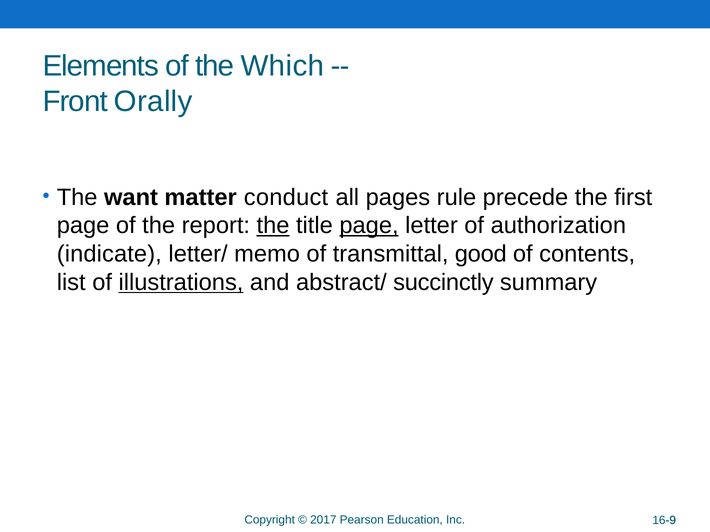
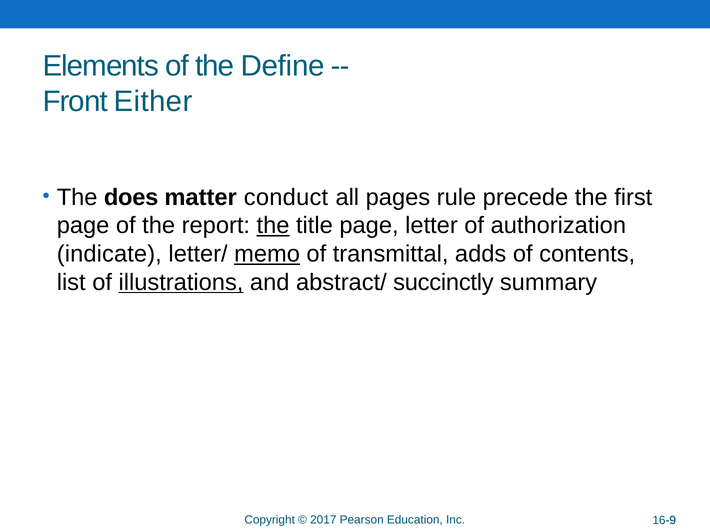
Which: Which -> Define
Orally: Orally -> Either
want: want -> does
page at (369, 226) underline: present -> none
memo underline: none -> present
good: good -> adds
